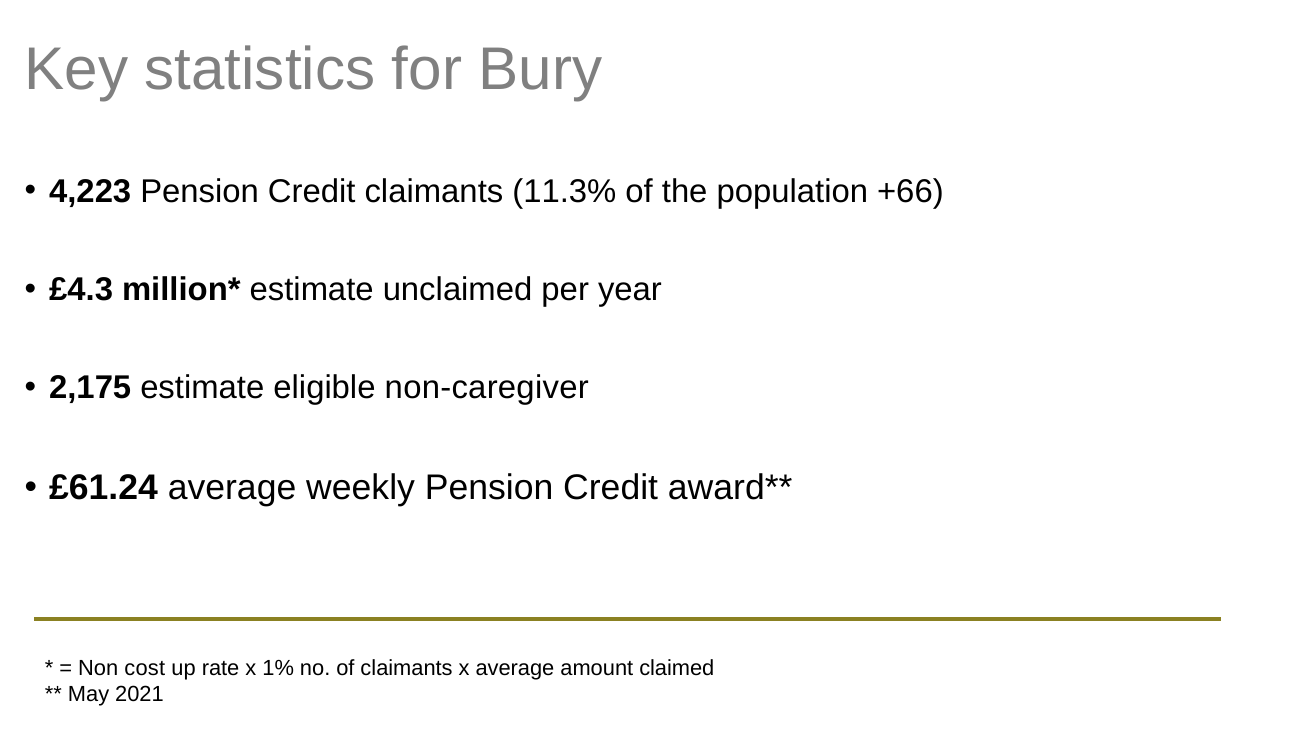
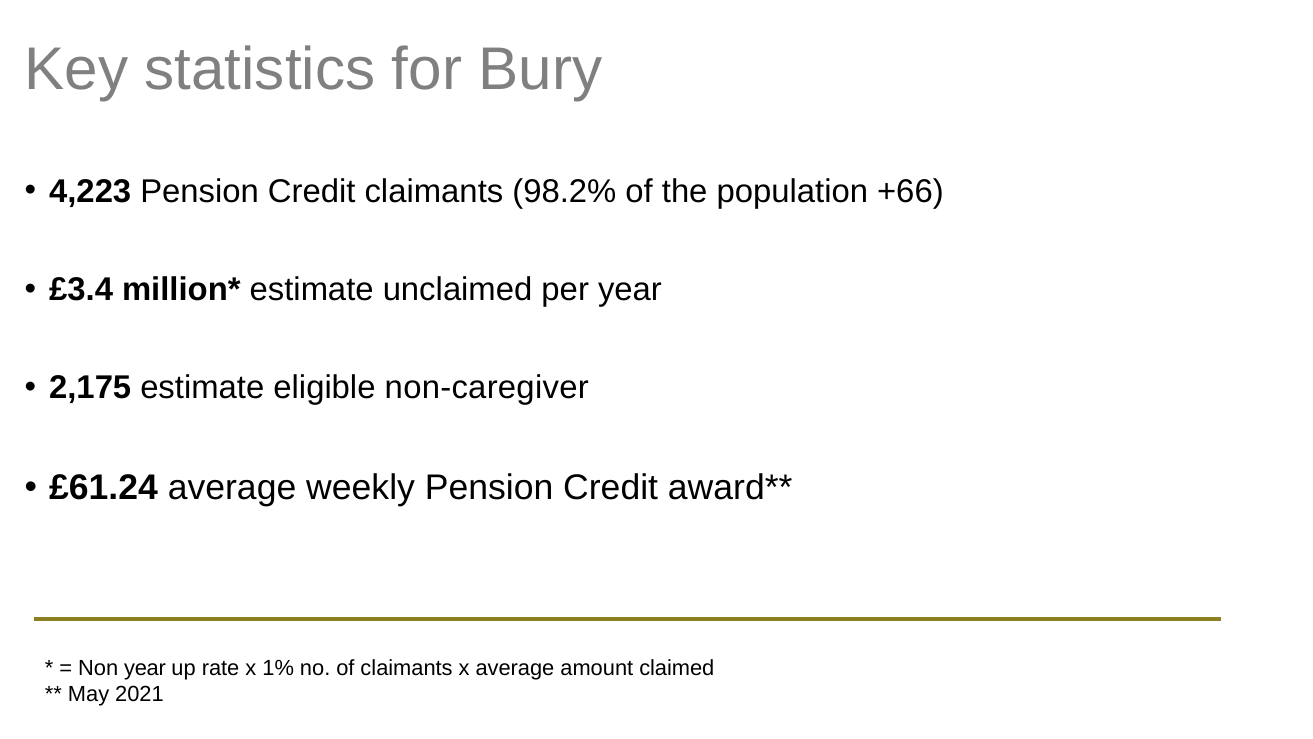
11.3%: 11.3% -> 98.2%
£4.3: £4.3 -> £3.4
Non cost: cost -> year
